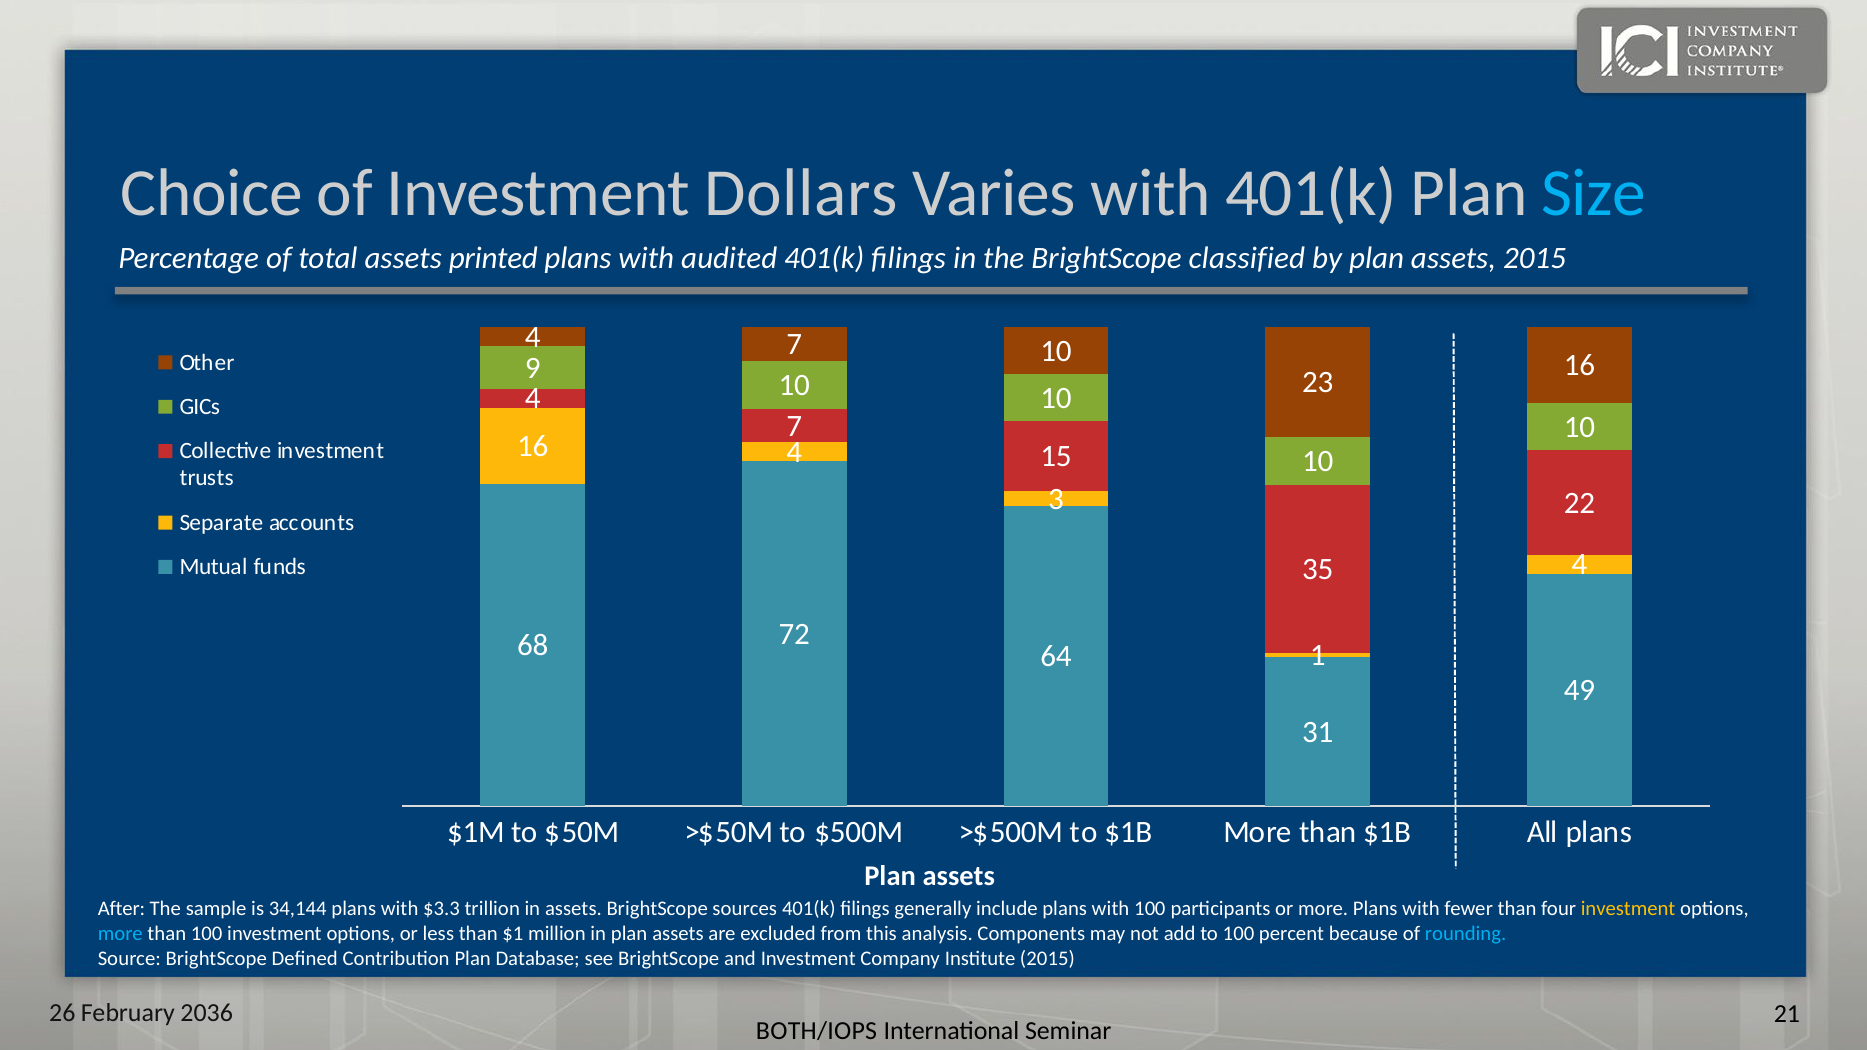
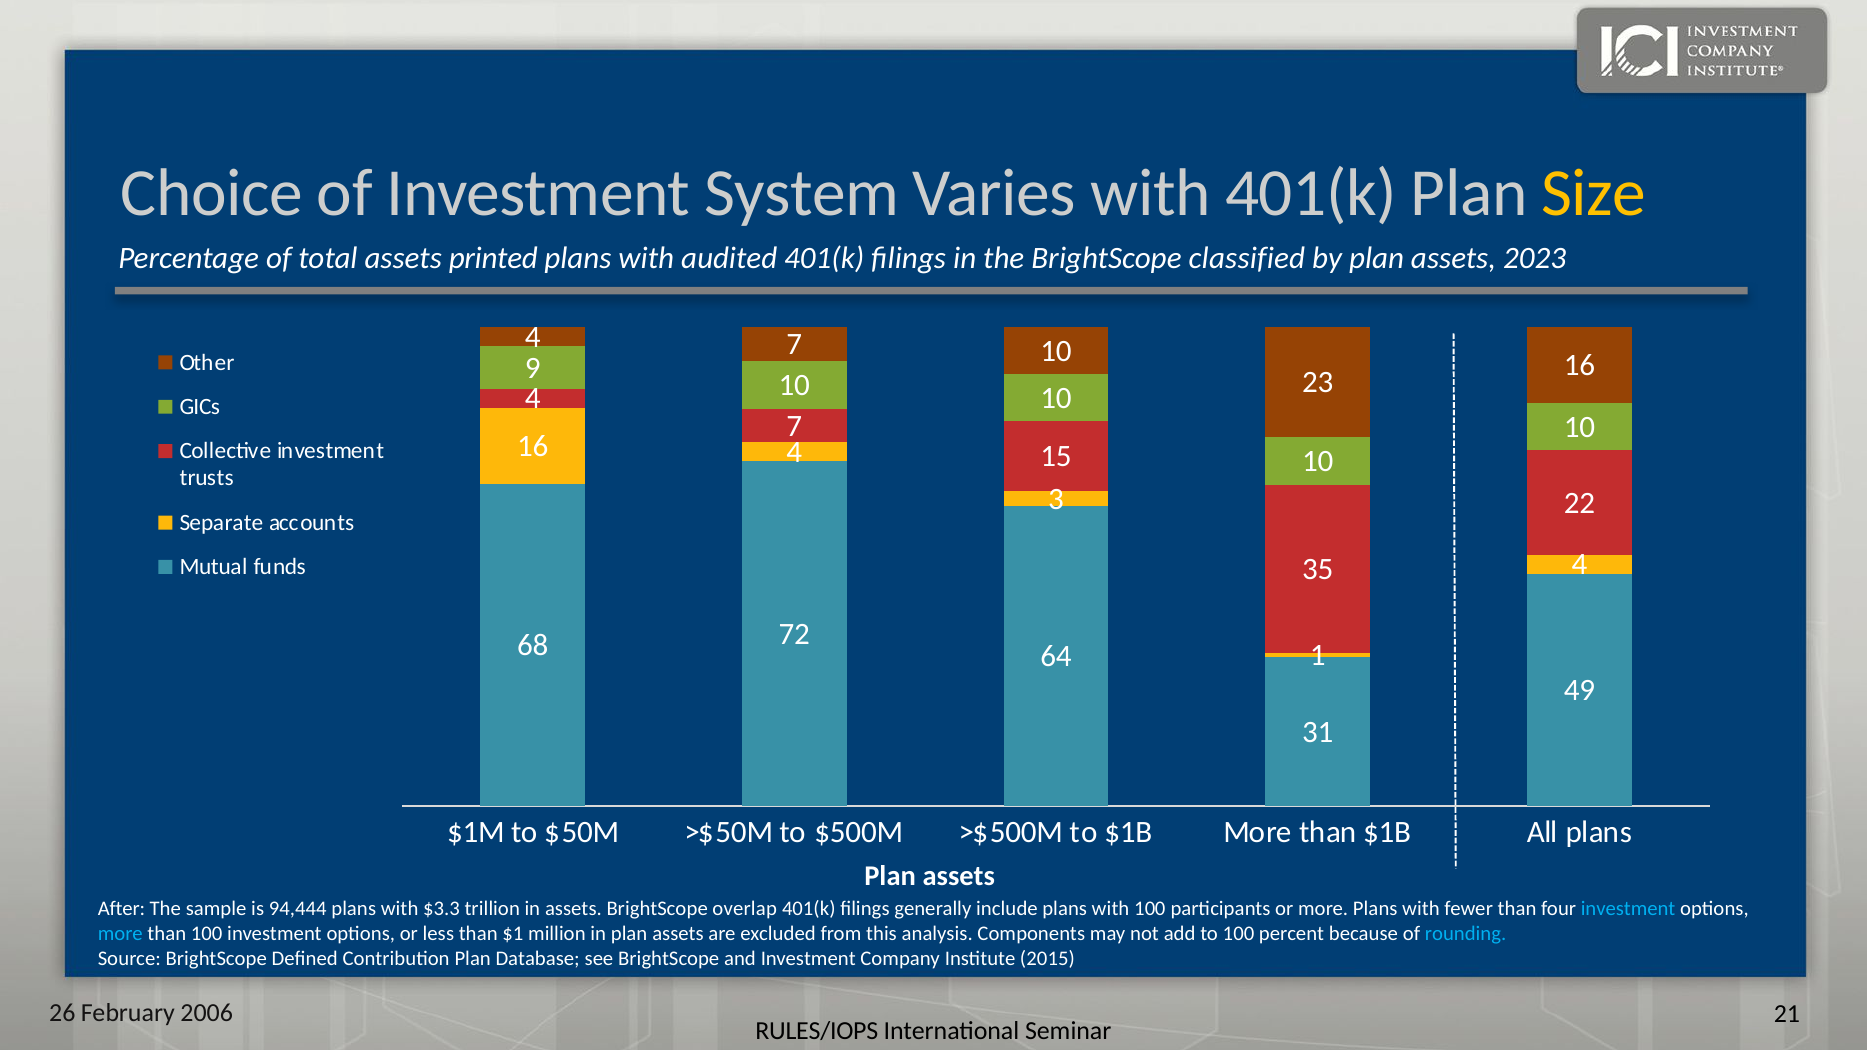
Dollars: Dollars -> System
Size colour: light blue -> yellow
assets 2015: 2015 -> 2023
34,144: 34,144 -> 94,444
sources: sources -> overlap
investment at (1628, 909) colour: yellow -> light blue
2036: 2036 -> 2006
BOTH/IOPS: BOTH/IOPS -> RULES/IOPS
